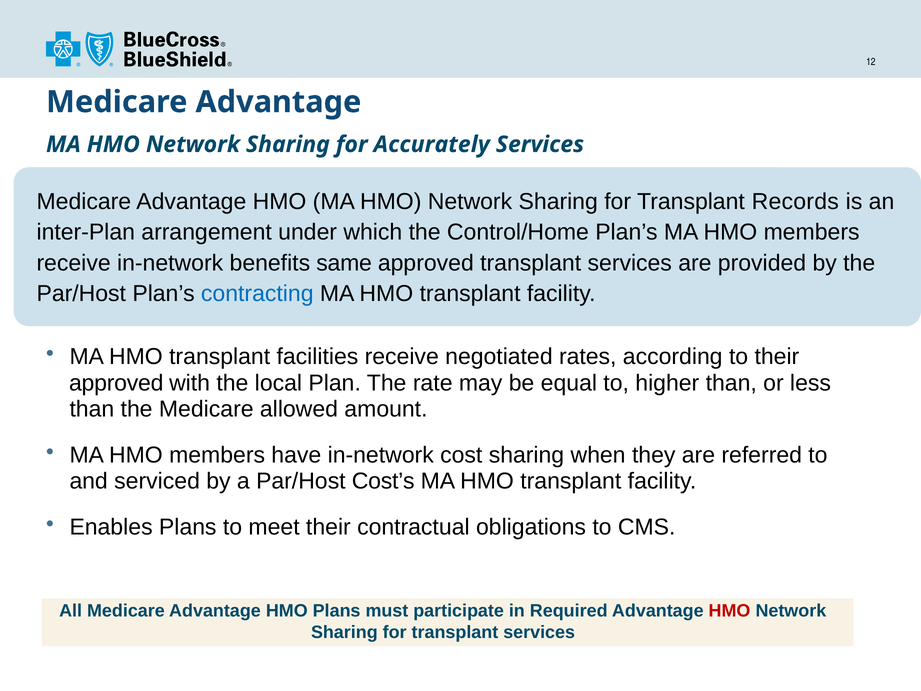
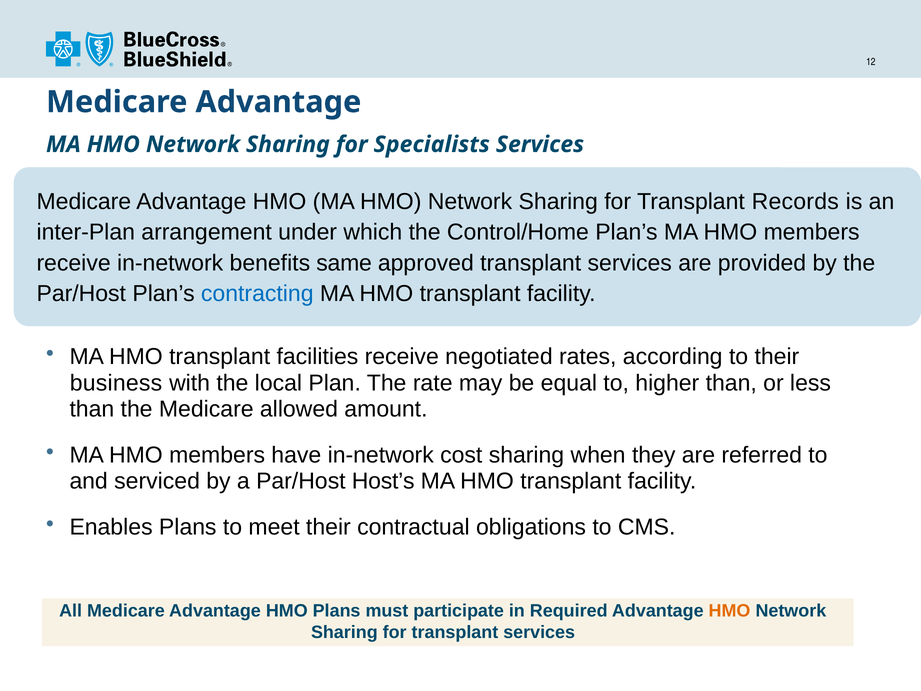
Accurately: Accurately -> Specialists
approved at (116, 383): approved -> business
Cost’s: Cost’s -> Host’s
HMO at (729, 610) colour: red -> orange
